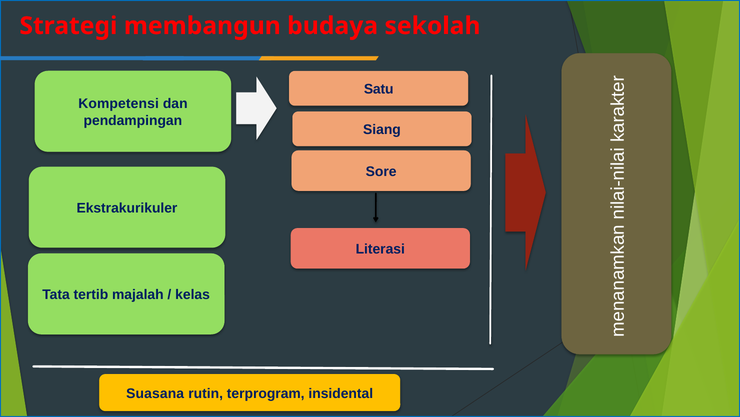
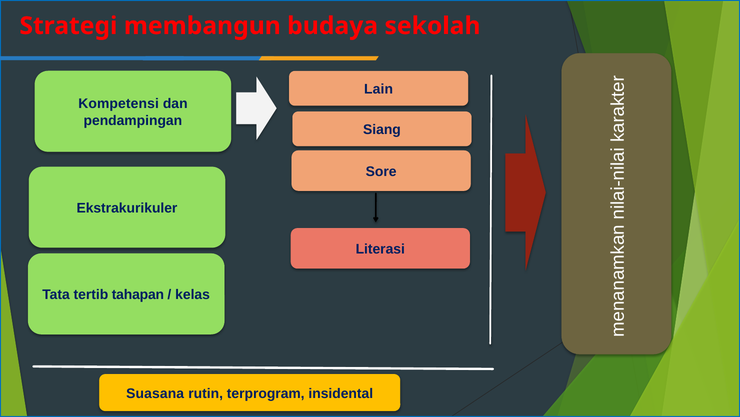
Satu: Satu -> Lain
majalah: majalah -> tahapan
